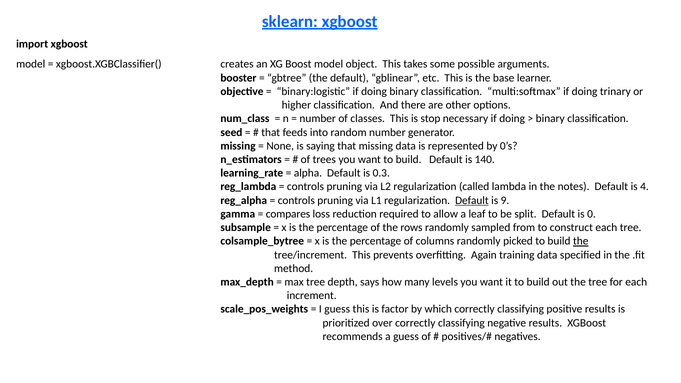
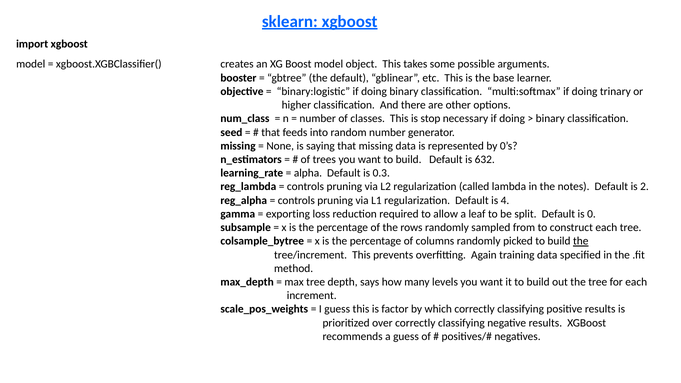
140: 140 -> 632
4: 4 -> 2
Default at (472, 200) underline: present -> none
9: 9 -> 4
compares: compares -> exporting
